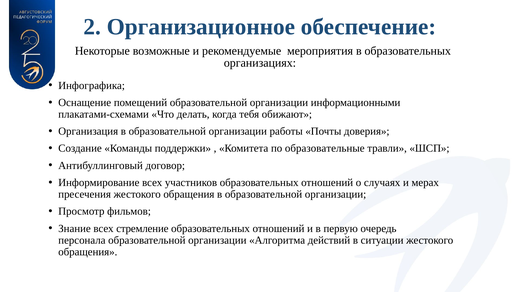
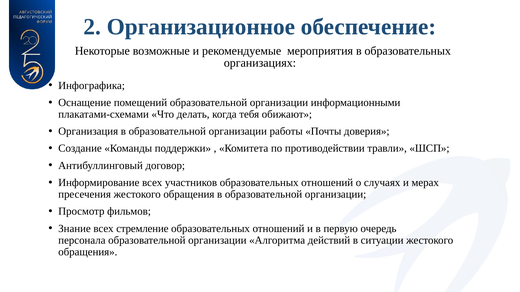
образовательные: образовательные -> противодействии
